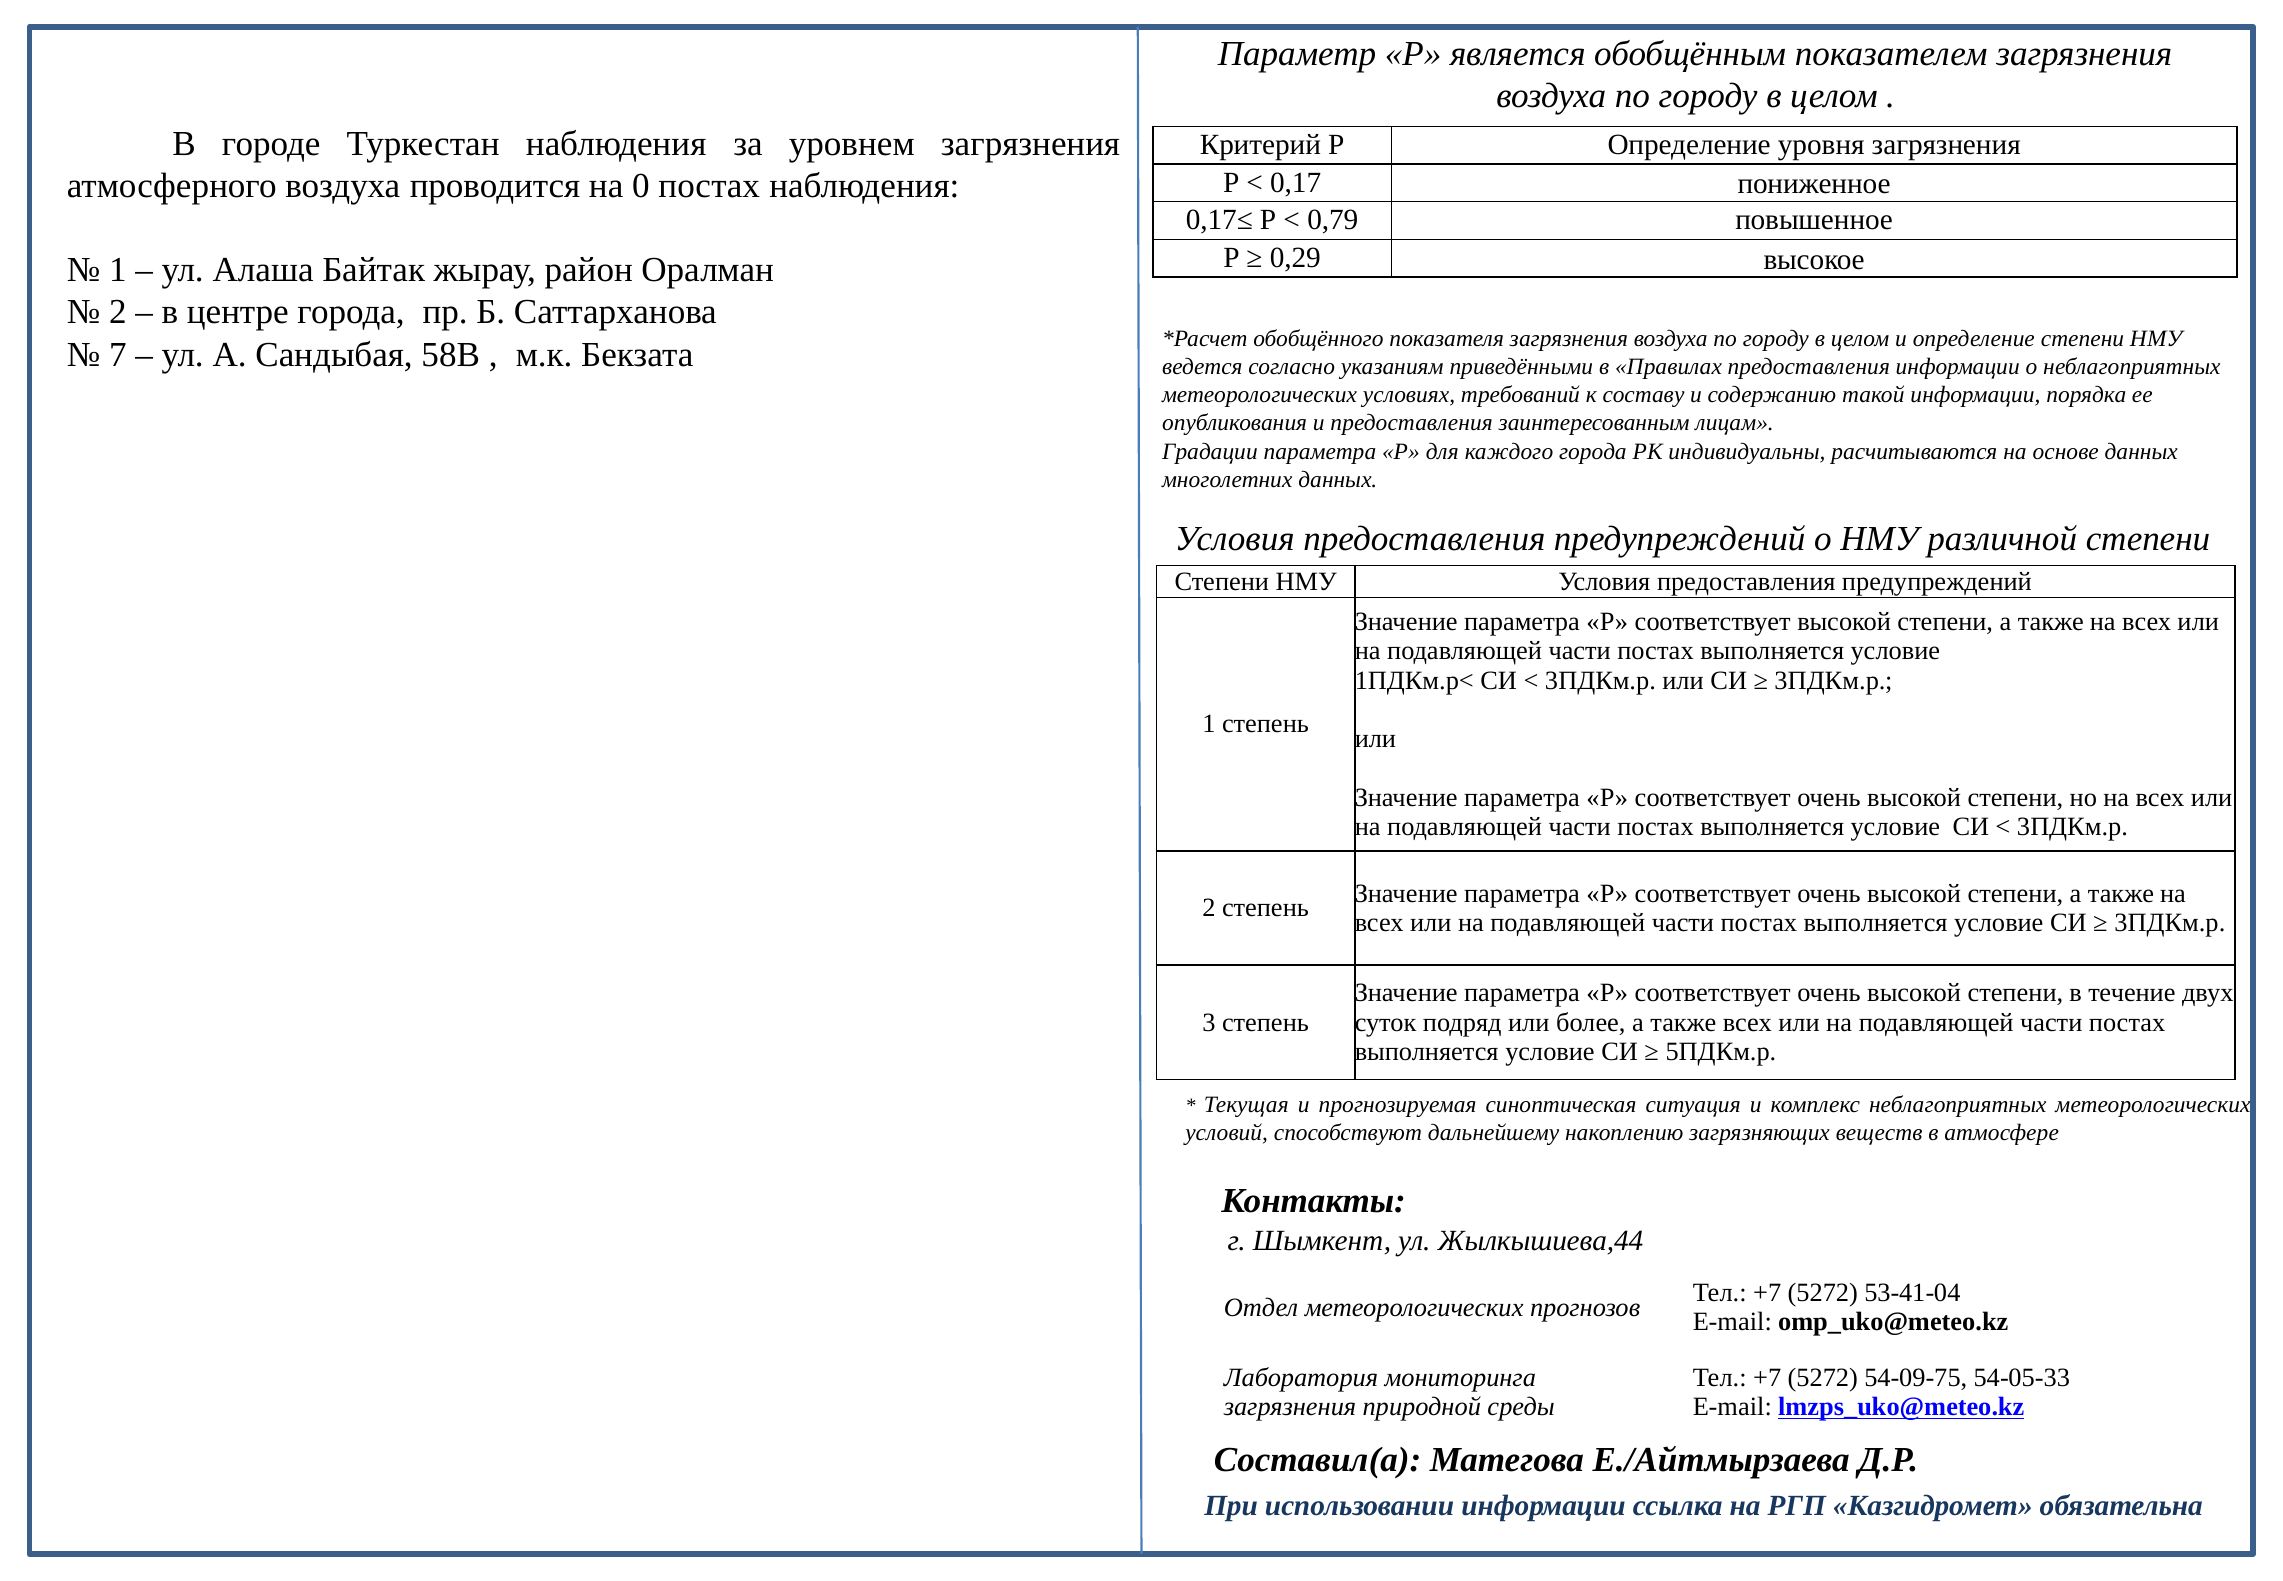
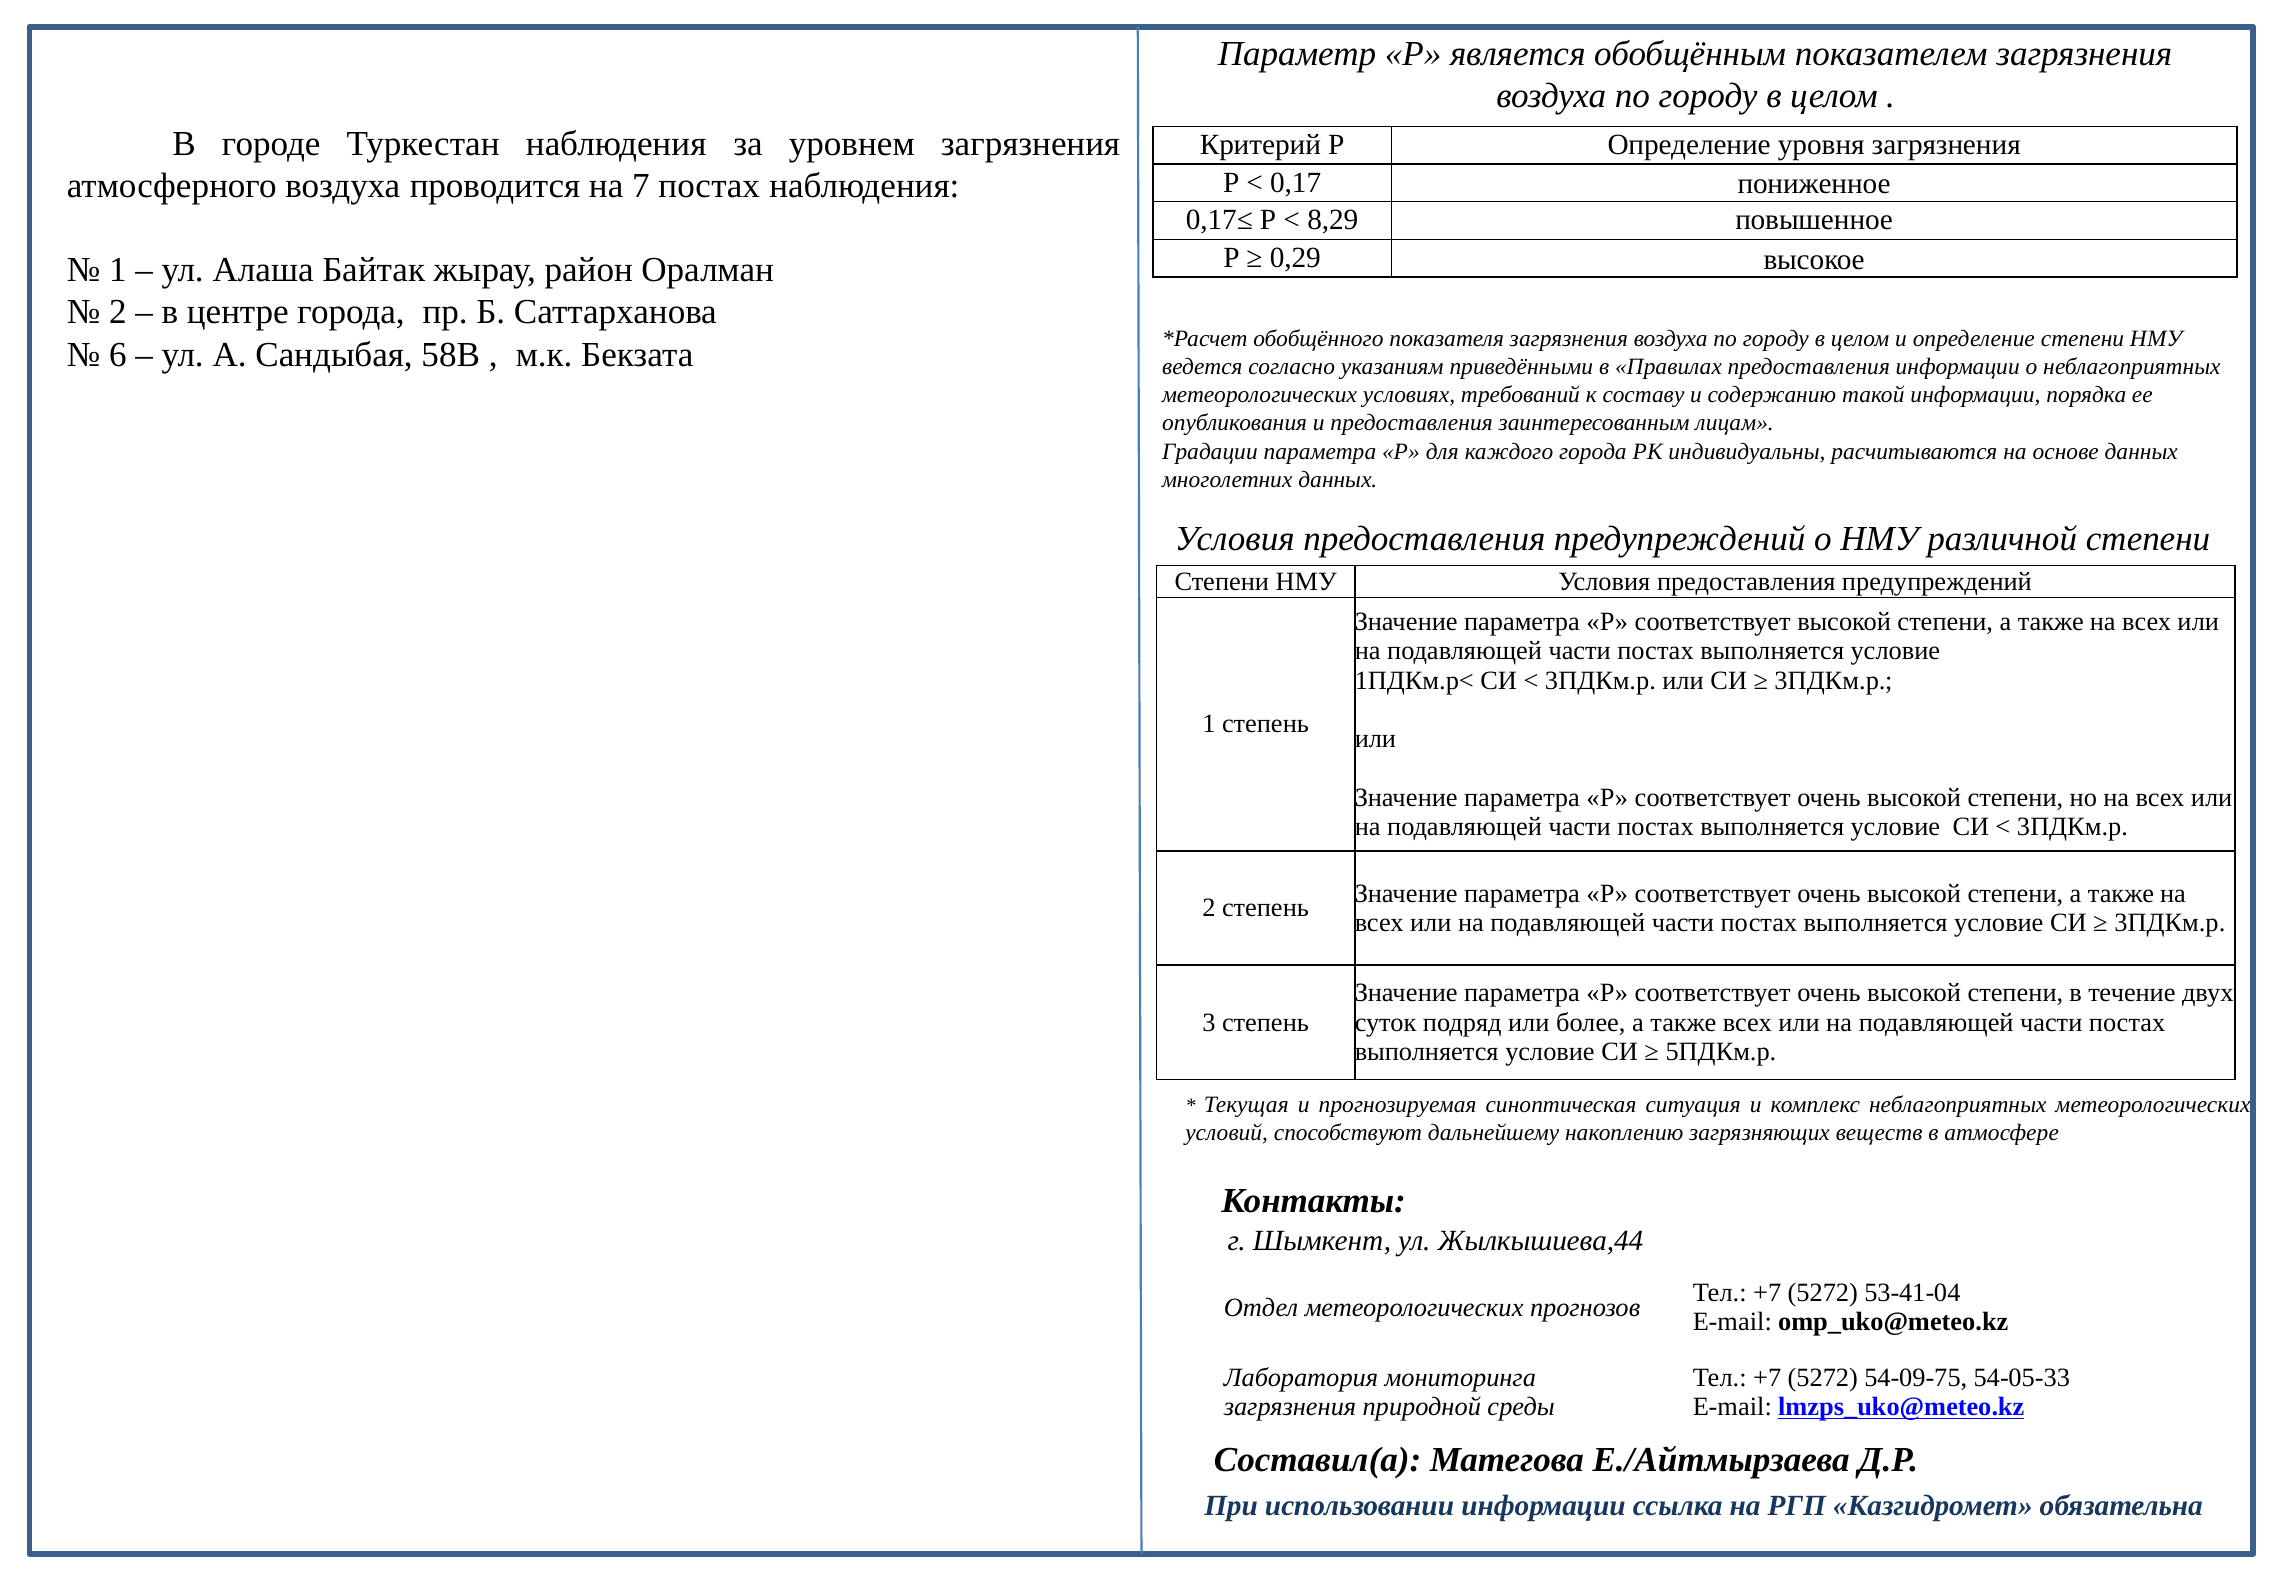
0: 0 -> 7
0,79: 0,79 -> 8,29
7: 7 -> 6
